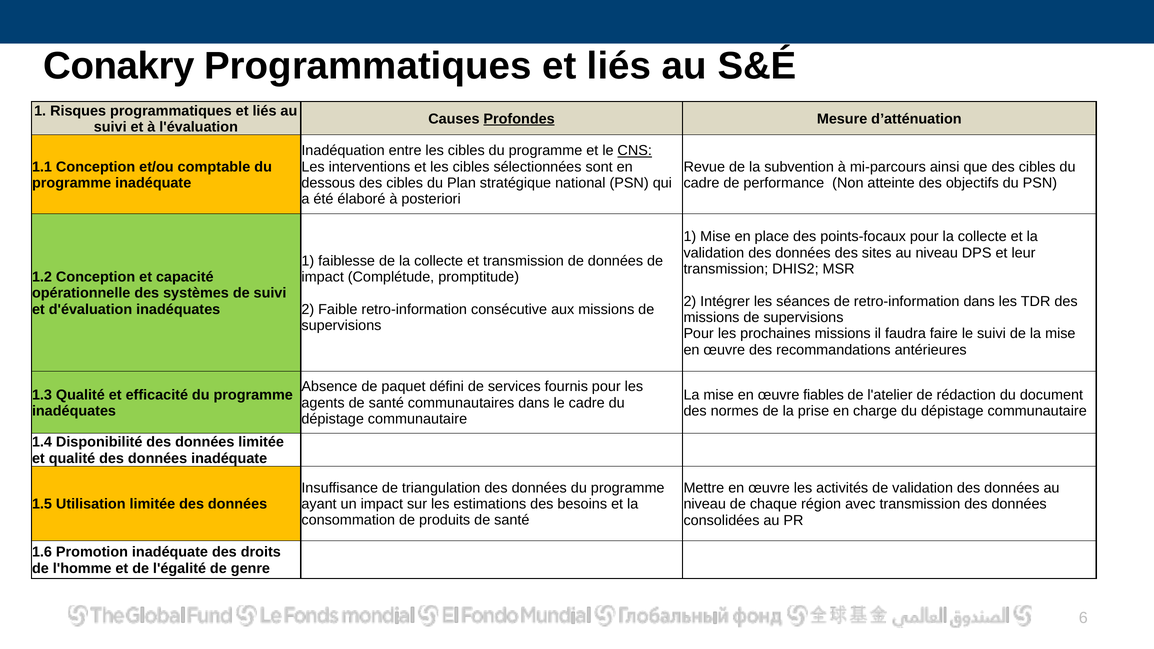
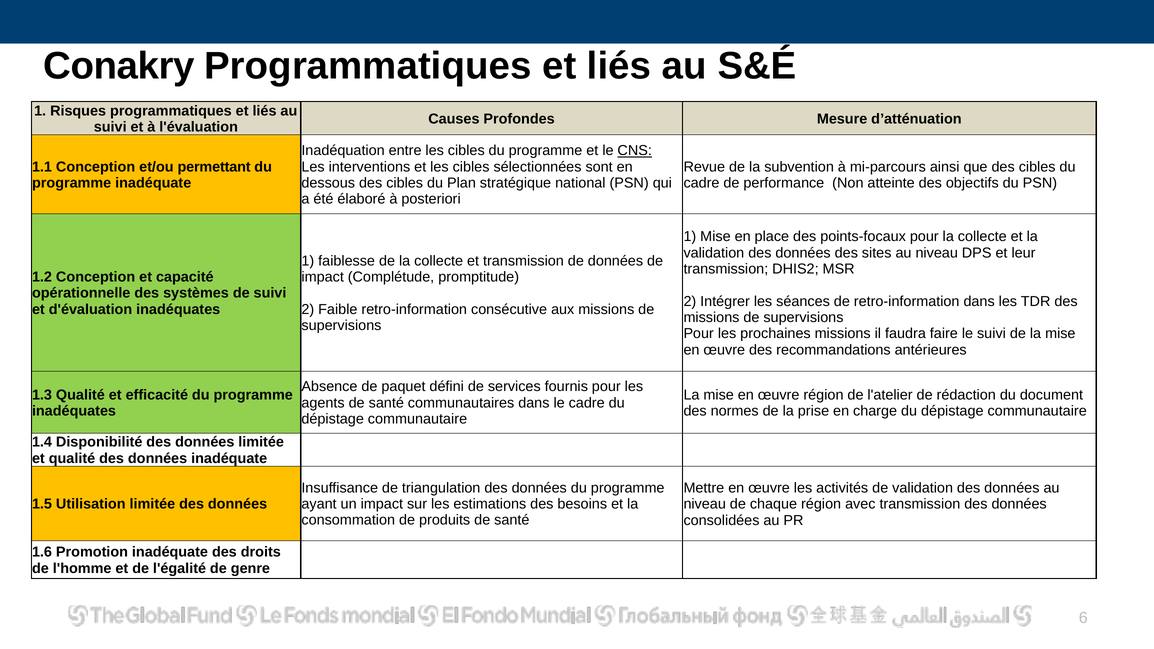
Profondes underline: present -> none
comptable: comptable -> permettant
œuvre fiables: fiables -> région
